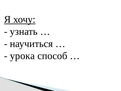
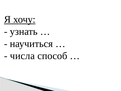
урока: урока -> числа
